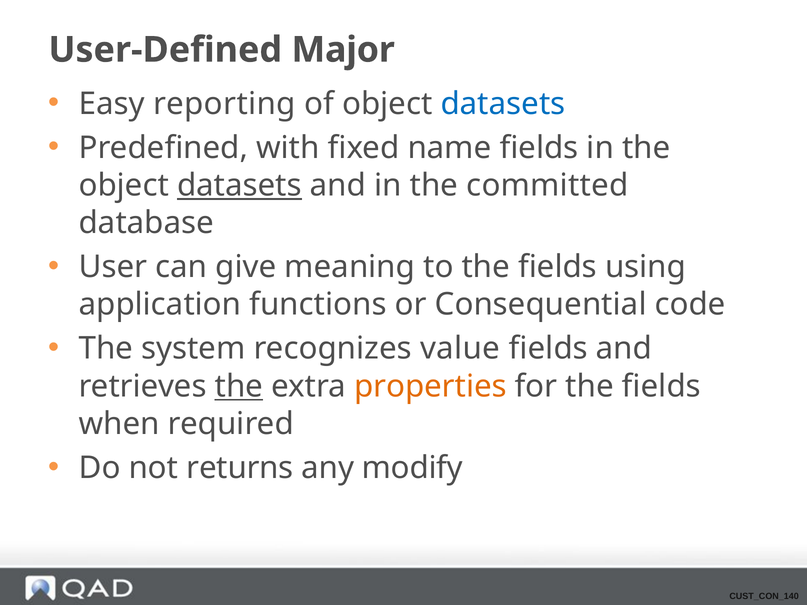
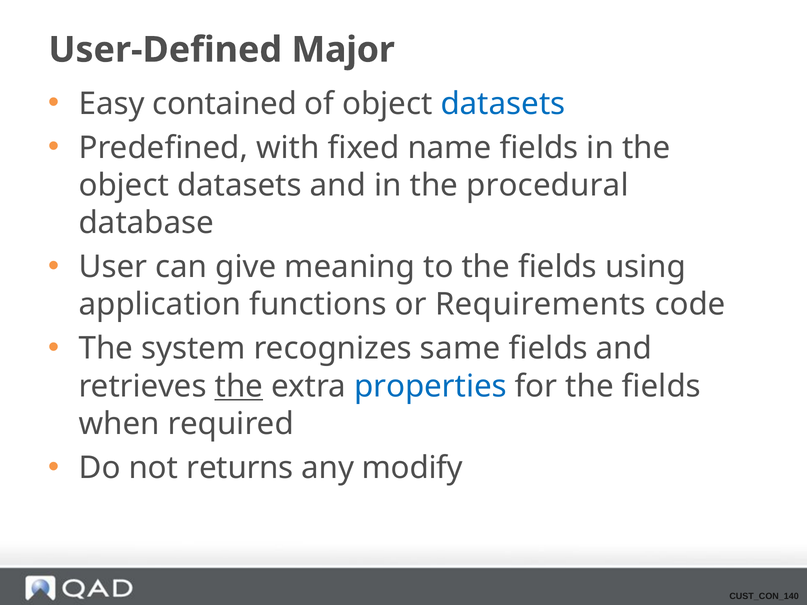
reporting: reporting -> contained
datasets at (239, 185) underline: present -> none
committed: committed -> procedural
Consequential: Consequential -> Requirements
value: value -> same
properties colour: orange -> blue
